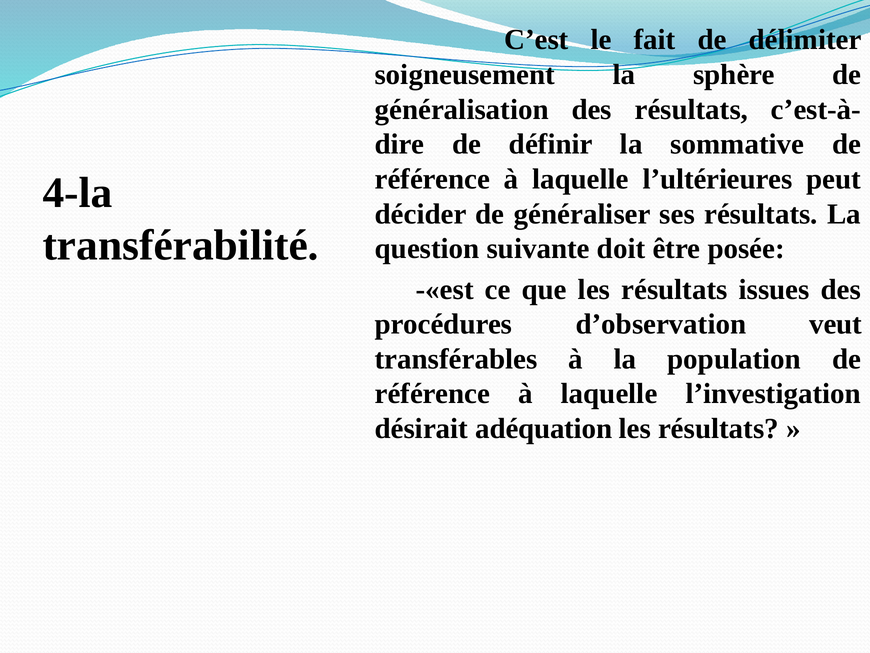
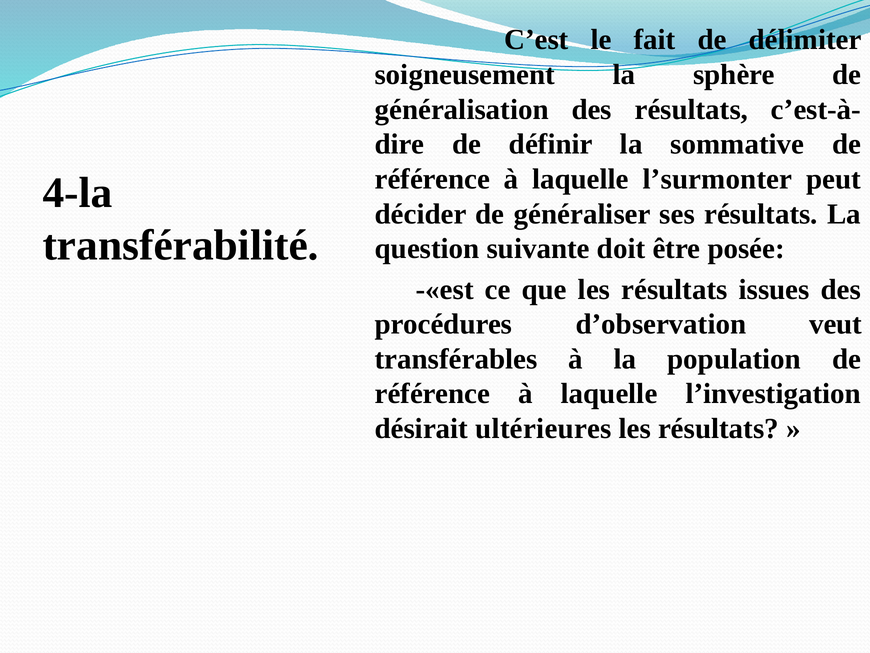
l’ultérieures: l’ultérieures -> l’surmonter
adéquation: adéquation -> ultérieures
